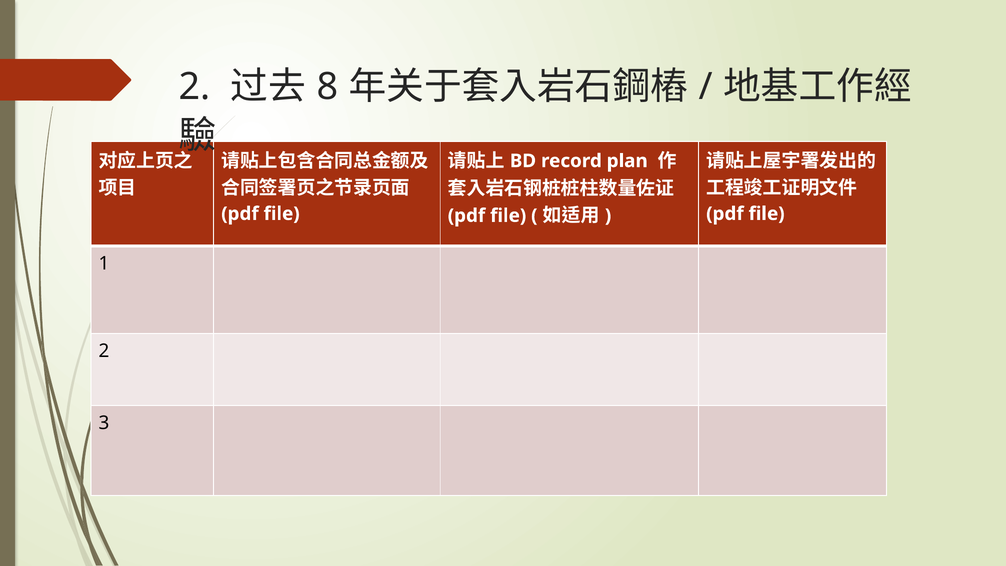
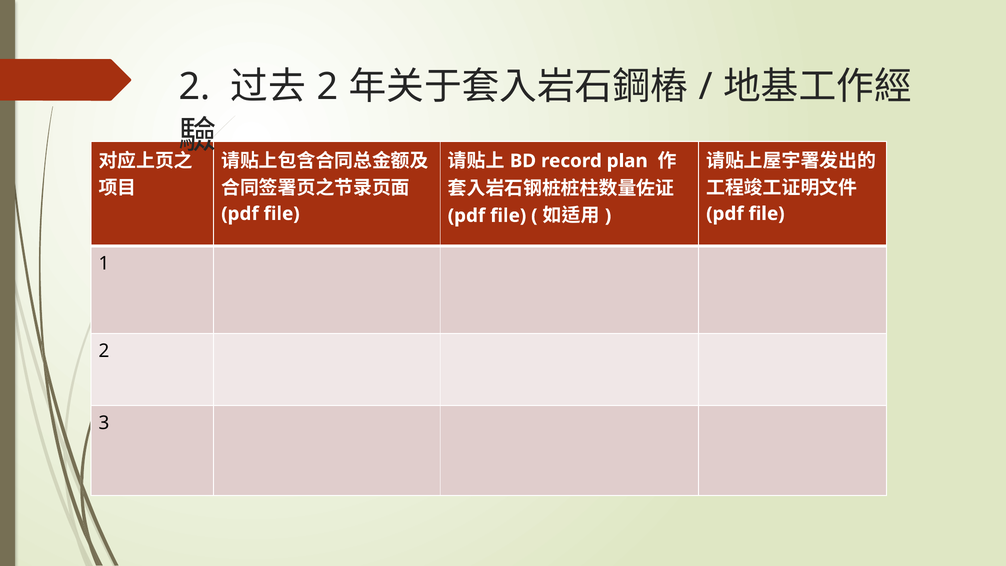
8 at (328, 87): 8 -> 2
